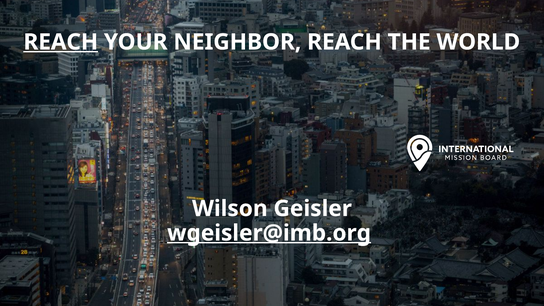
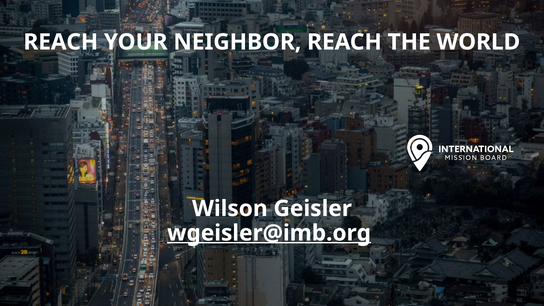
REACH at (61, 42) underline: present -> none
